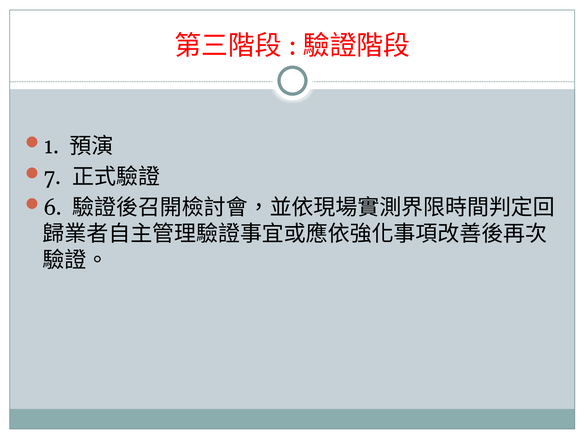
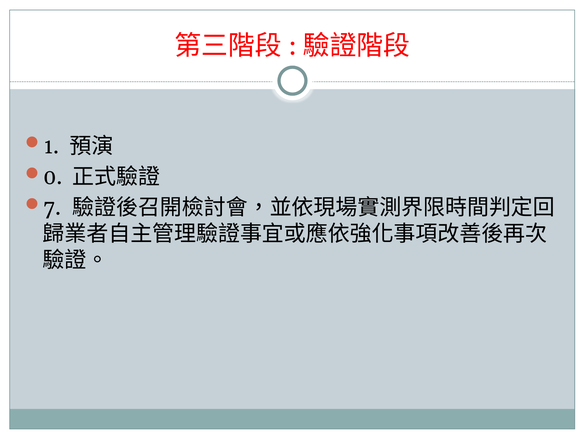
7: 7 -> 0
6: 6 -> 7
